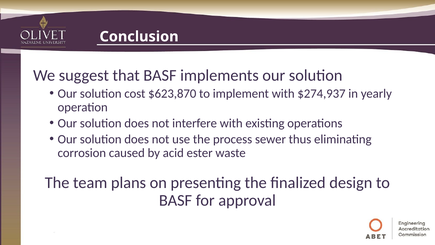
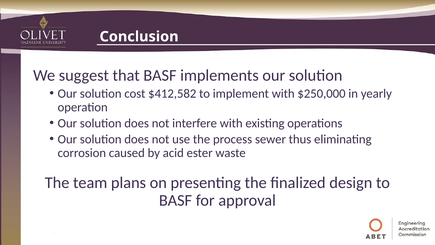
$623,870: $623,870 -> $412,582
$274,937: $274,937 -> $250,000
